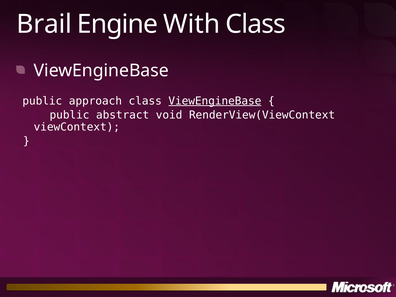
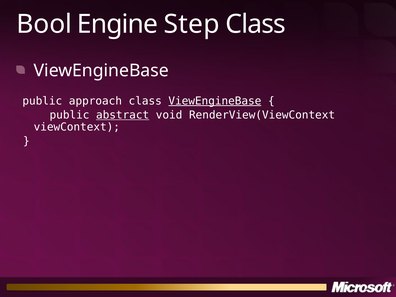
Brail: Brail -> Bool
With: With -> Step
abstract underline: none -> present
